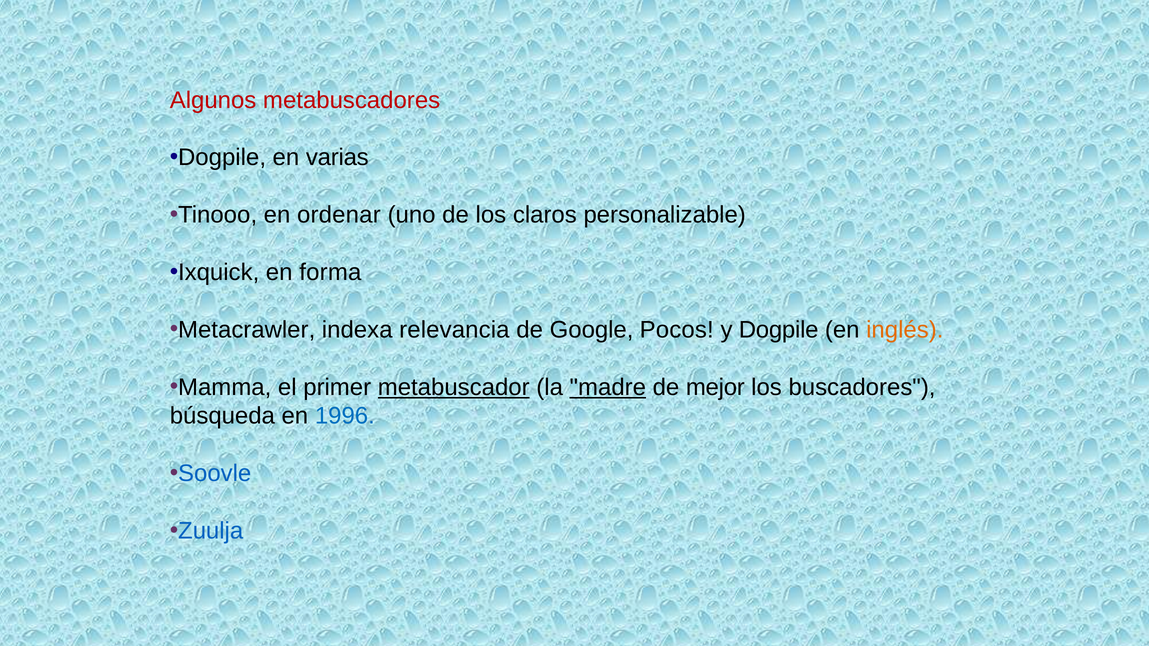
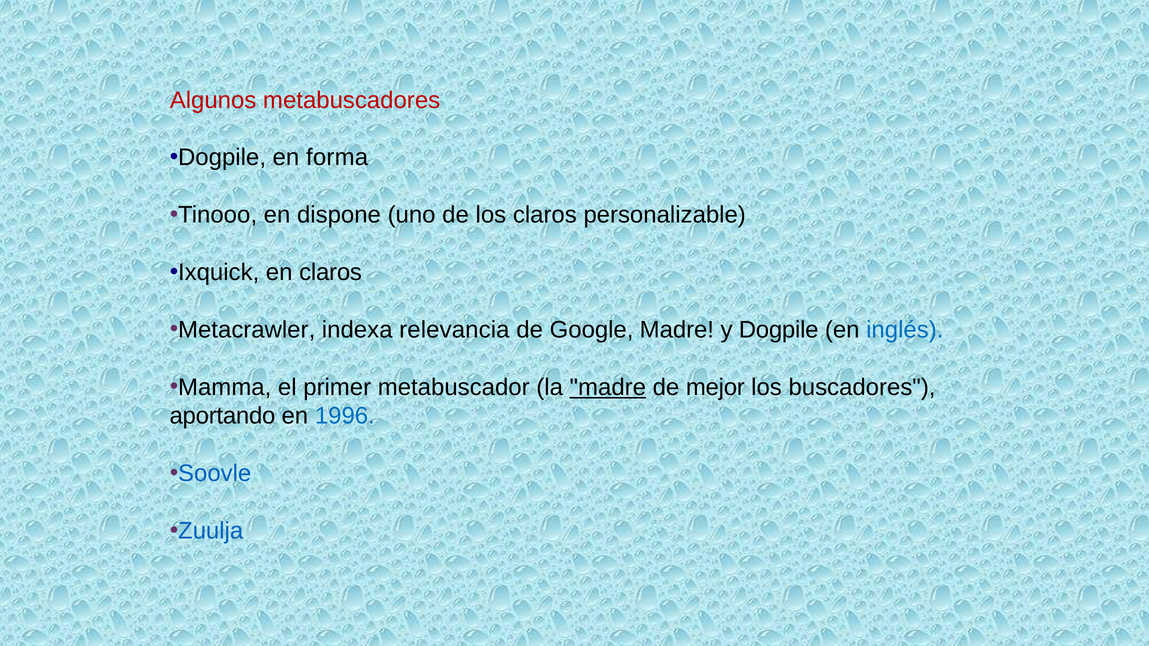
varias: varias -> forma
ordenar: ordenar -> dispone
en forma: forma -> claros
Google Pocos: Pocos -> Madre
inglés colour: orange -> blue
metabuscador underline: present -> none
búsqueda: búsqueda -> aportando
